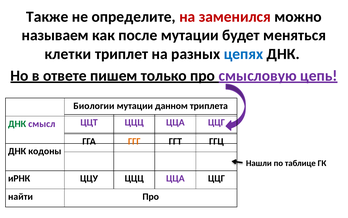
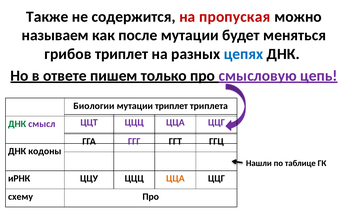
определите: определите -> содержится
заменился: заменился -> пропуская
клетки: клетки -> грибов
мутации данном: данном -> триплет
ГГГ colour: orange -> purple
ЦЦА at (175, 178) colour: purple -> orange
найти: найти -> схему
